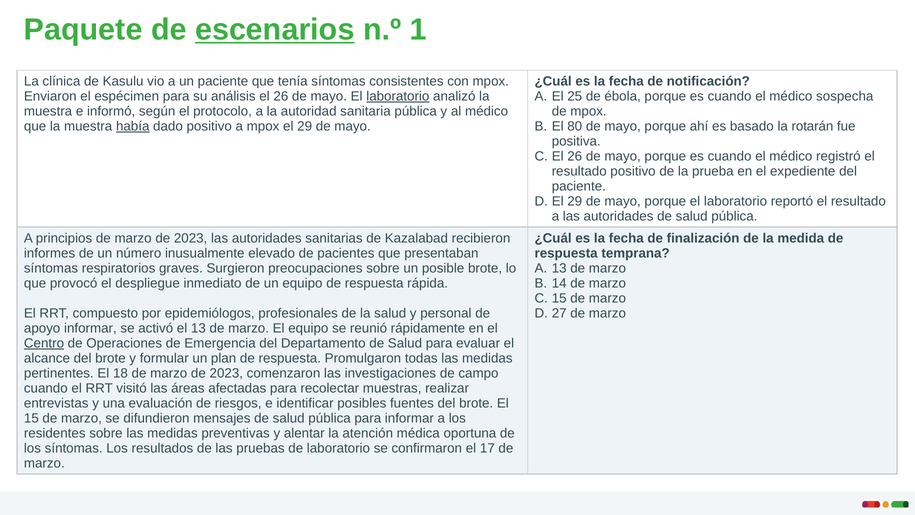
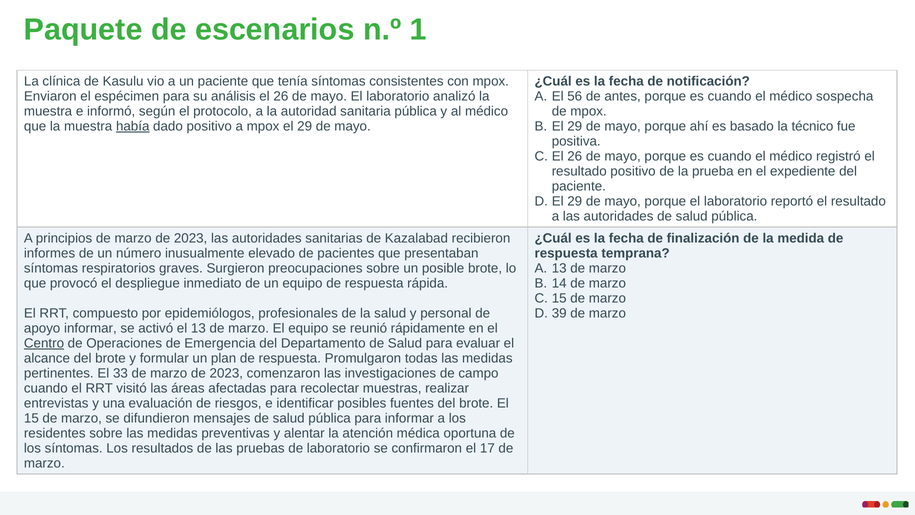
escenarios underline: present -> none
laboratorio at (398, 96) underline: present -> none
25: 25 -> 56
ébola: ébola -> antes
80 at (575, 126): 80 -> 29
rotarán: rotarán -> técnico
27: 27 -> 39
18: 18 -> 33
